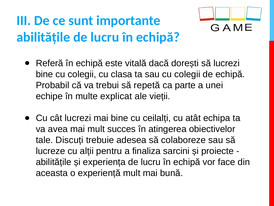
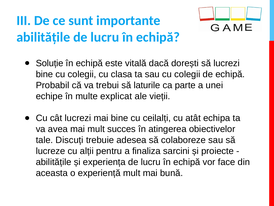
Referă: Referă -> Soluție
repetă: repetă -> laturile
